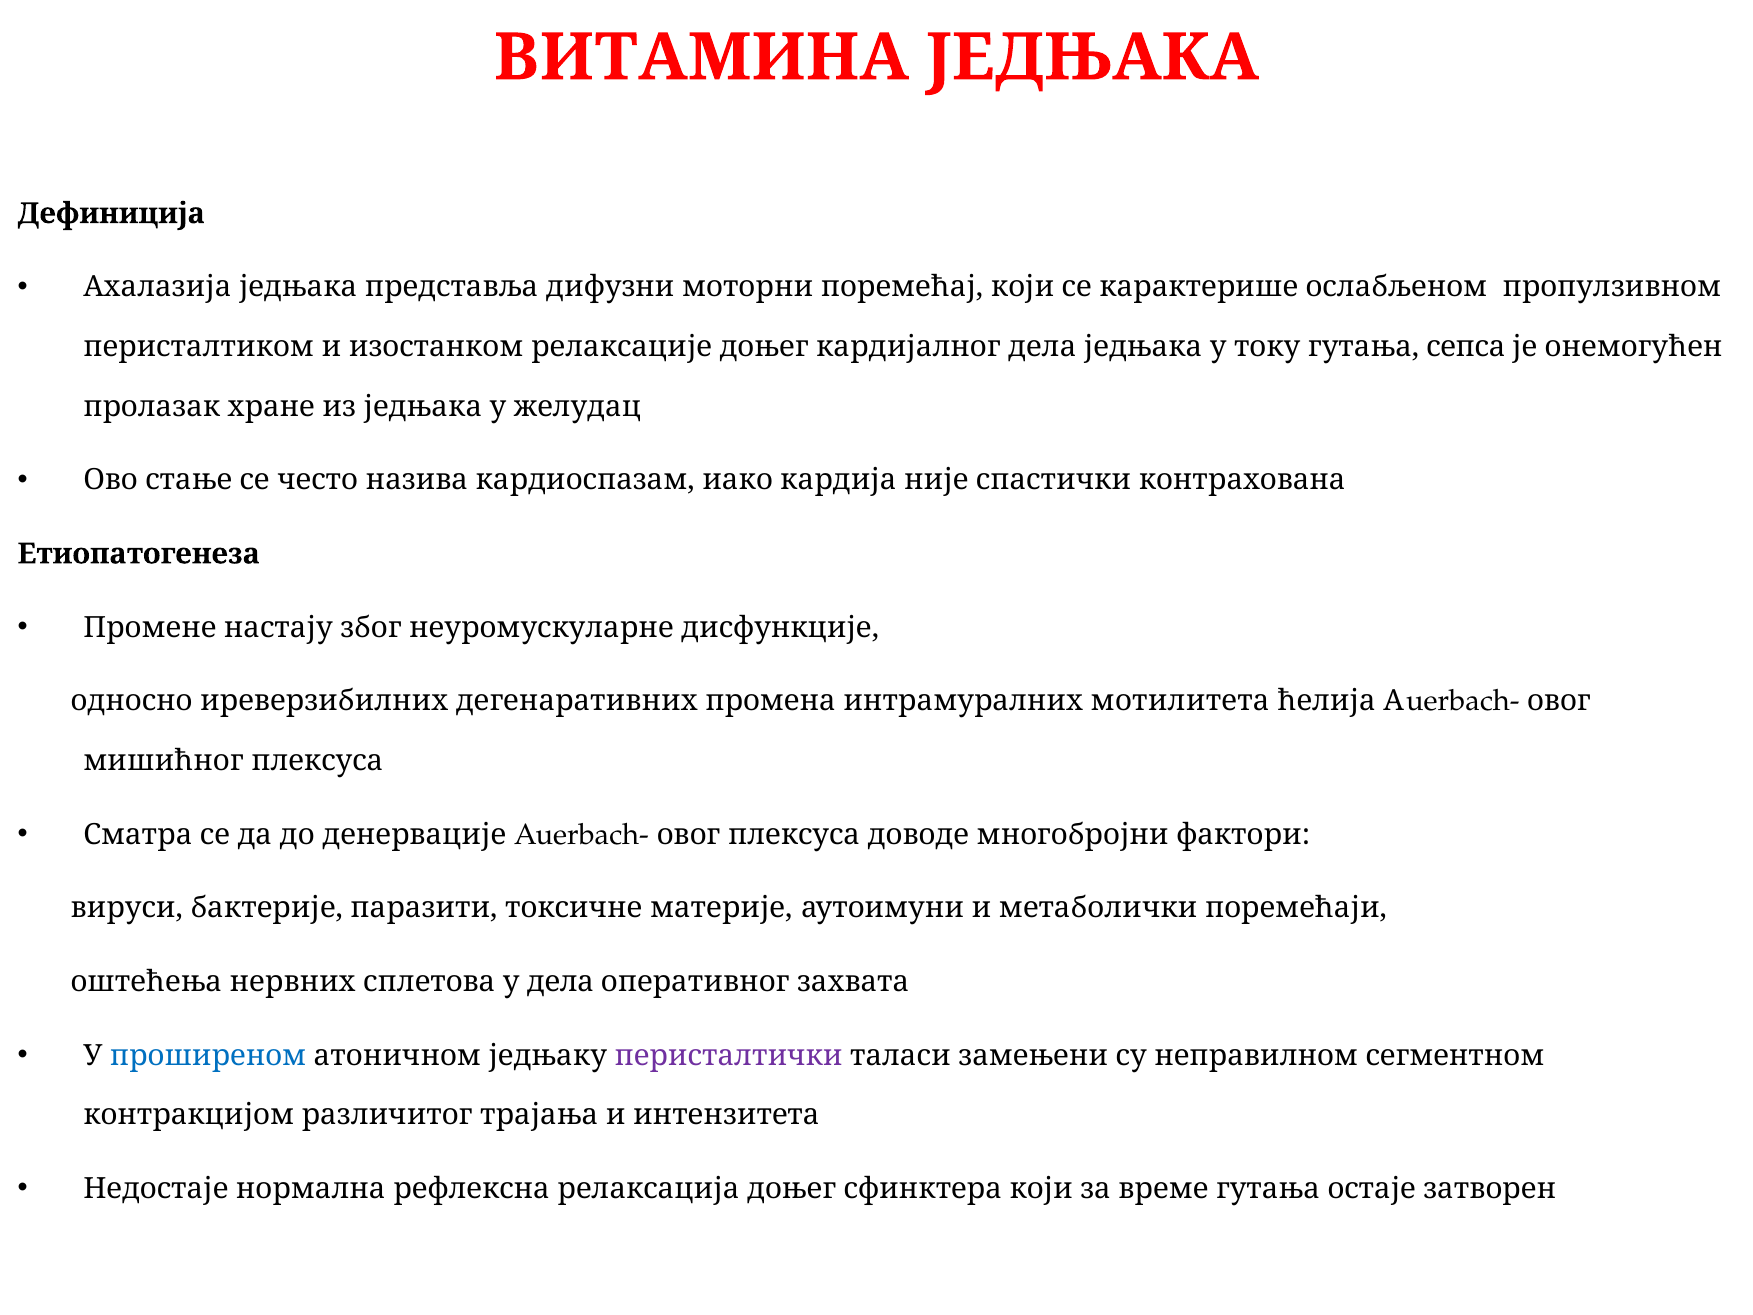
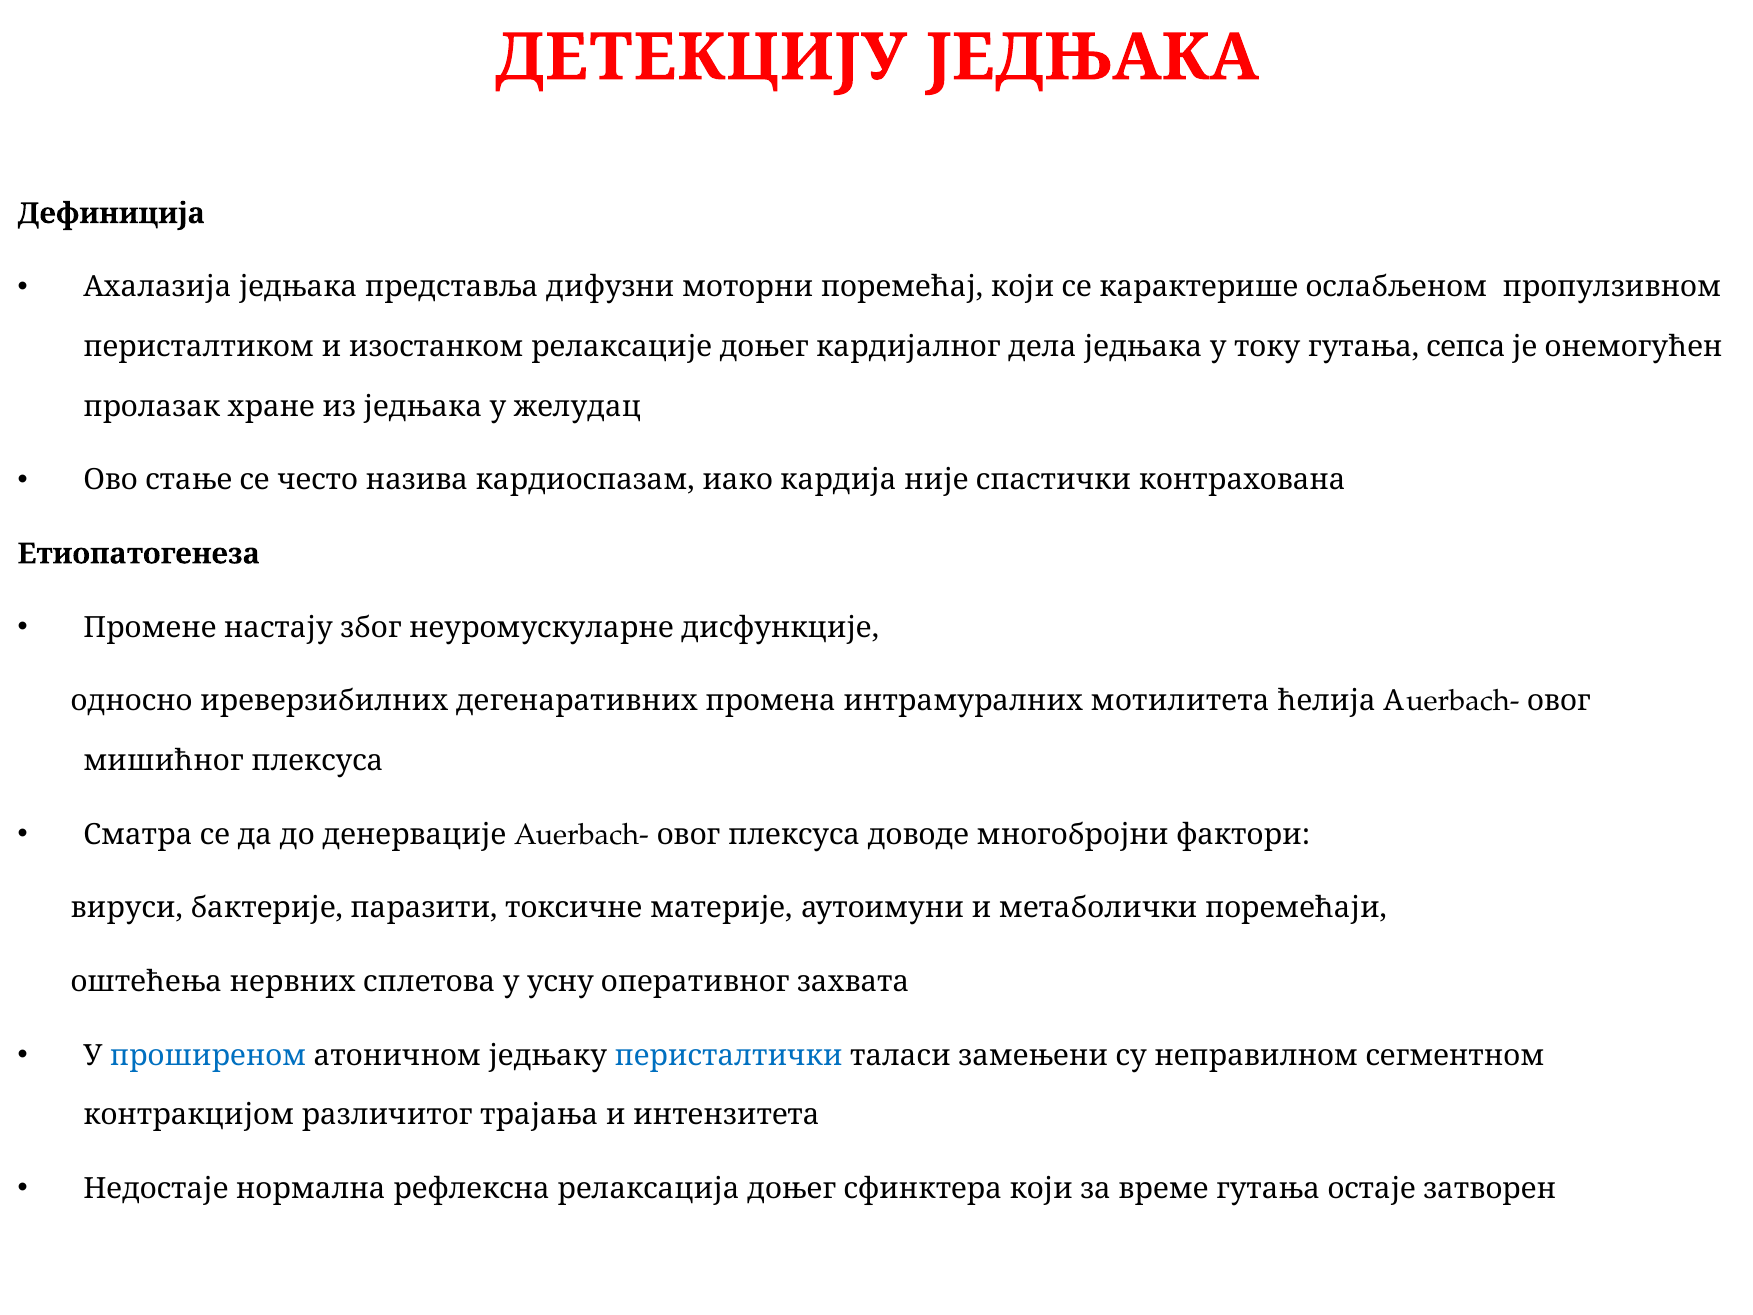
ВИТАМИНА: ВИТАМИНА -> ДЕТЕКЦИЈУ
у дела: дела -> усну
перисталтички colour: purple -> blue
